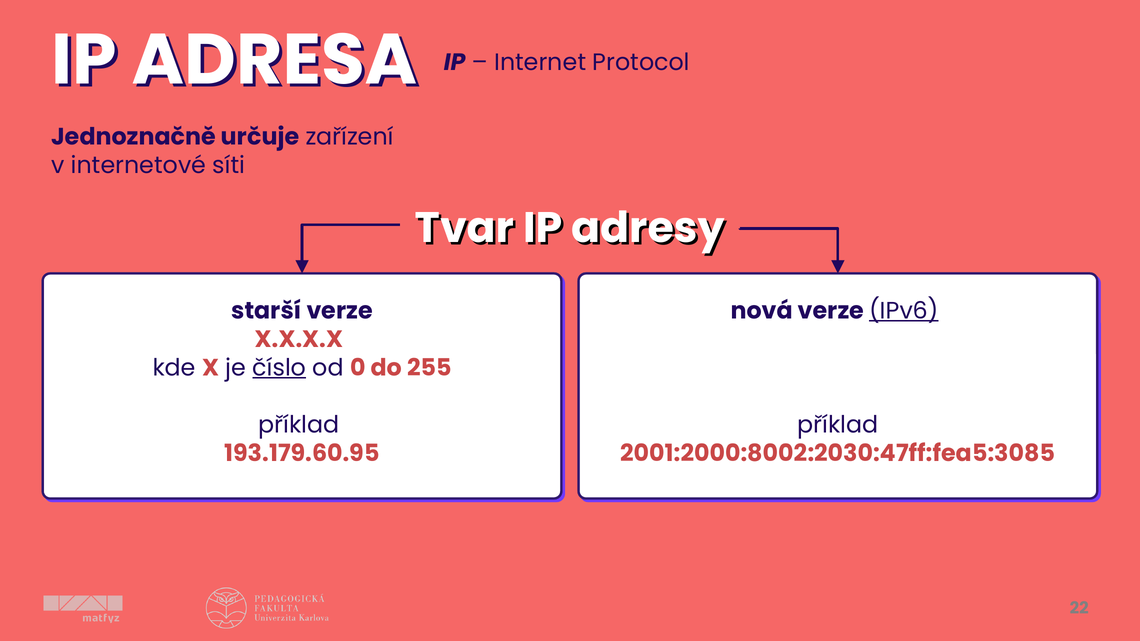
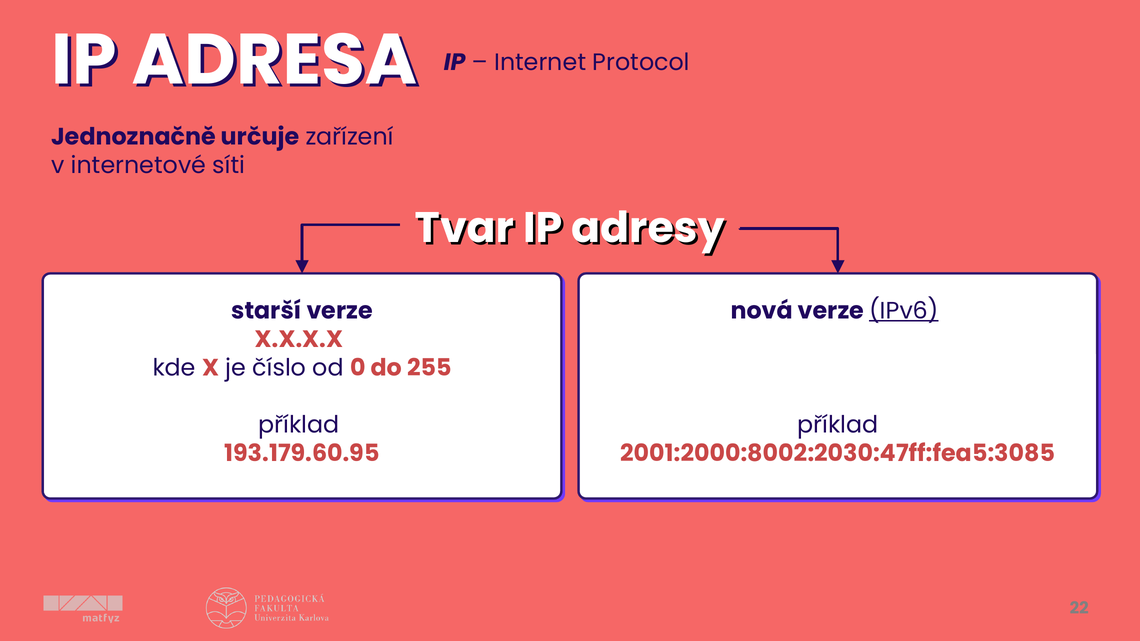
číslo underline: present -> none
